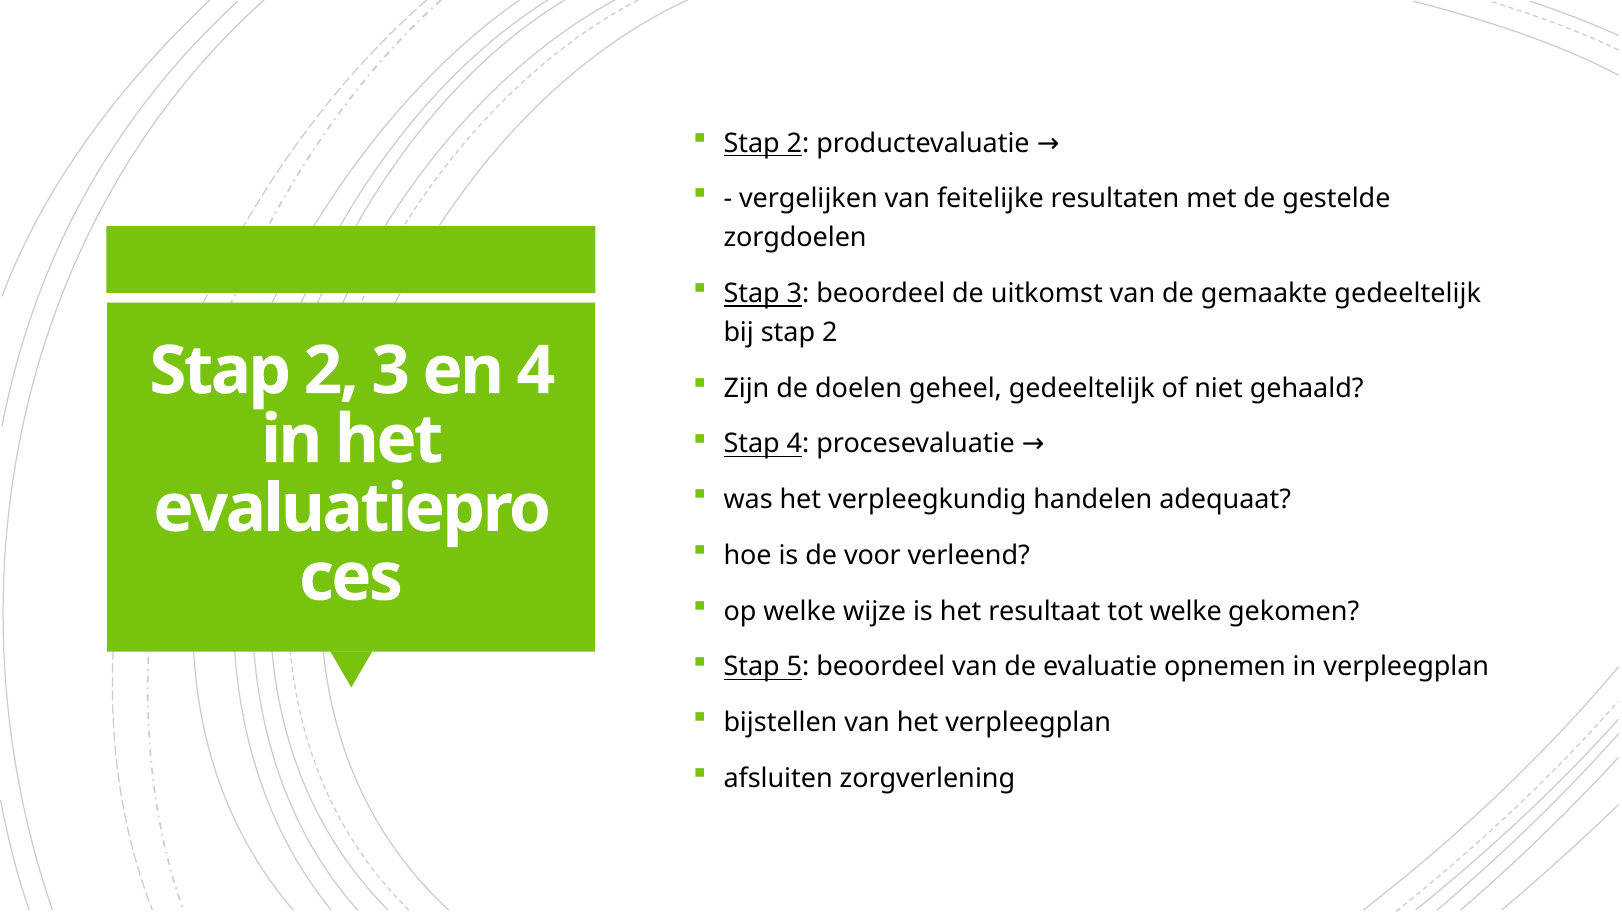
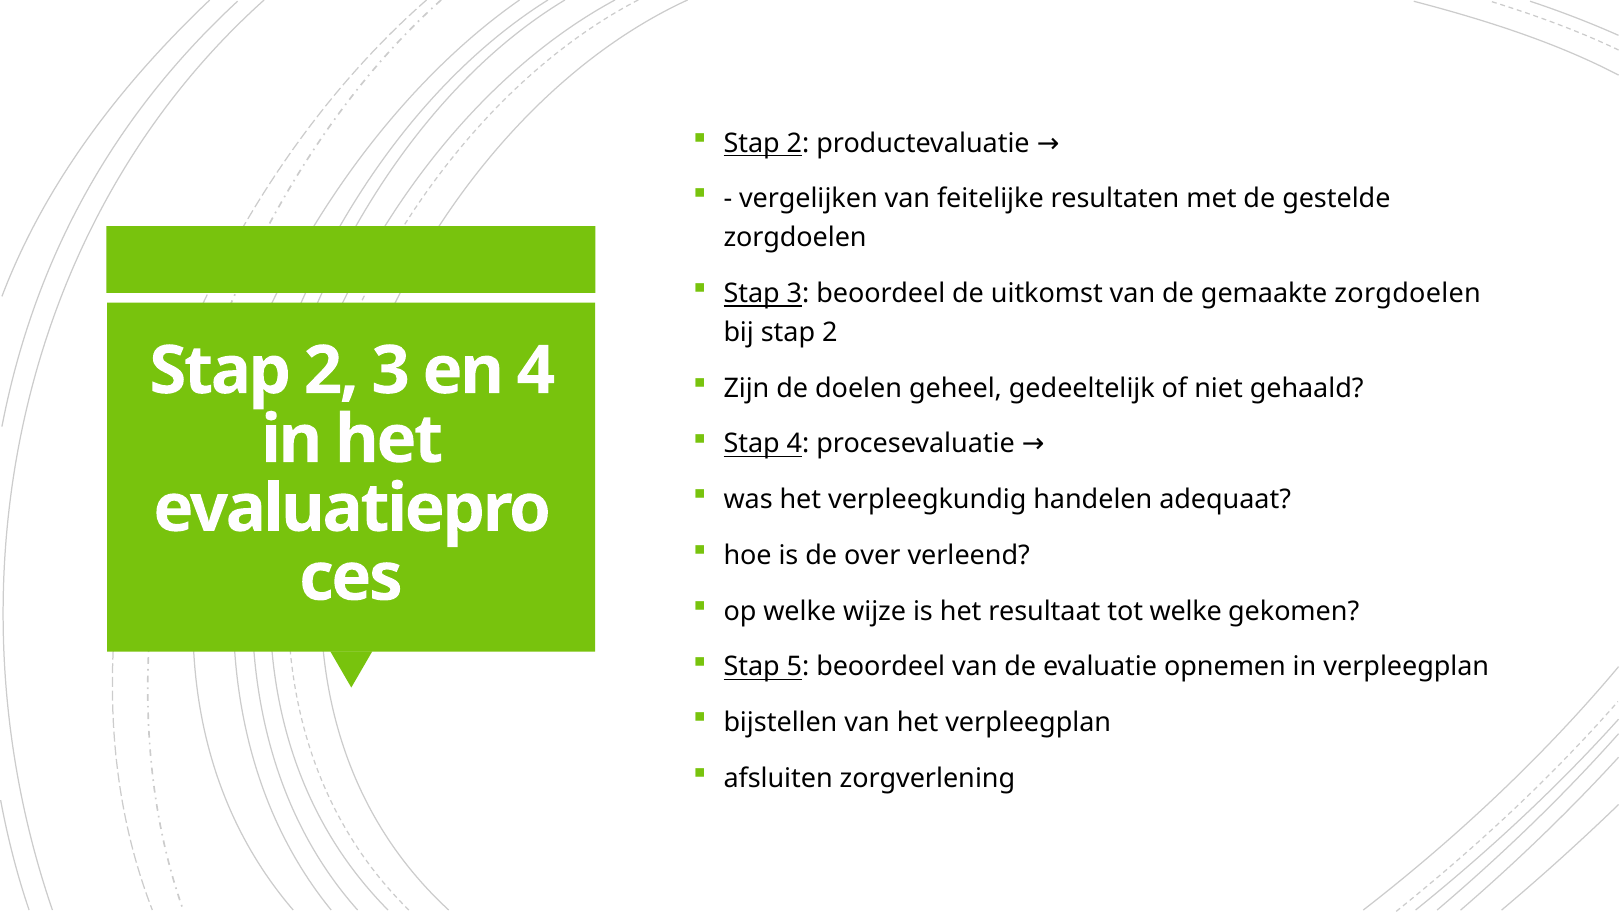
gemaakte gedeeltelijk: gedeeltelijk -> zorgdoelen
voor: voor -> over
